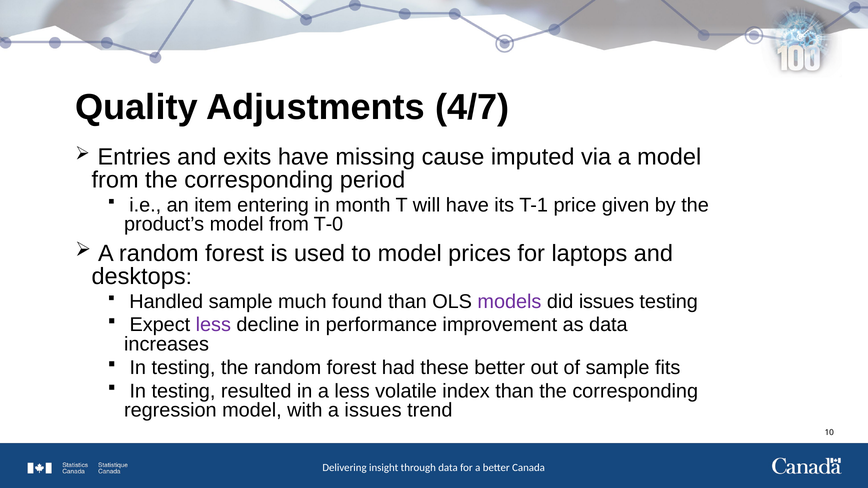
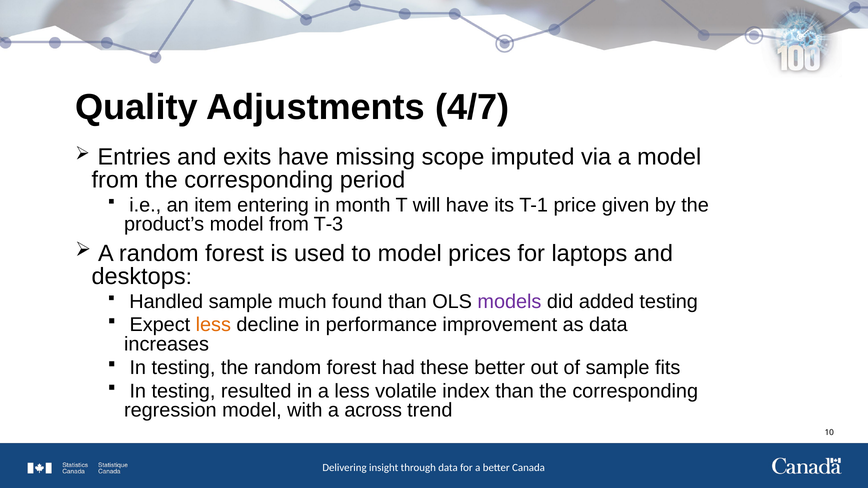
cause: cause -> scope
T-0: T-0 -> T-3
did issues: issues -> added
less at (213, 325) colour: purple -> orange
a issues: issues -> across
